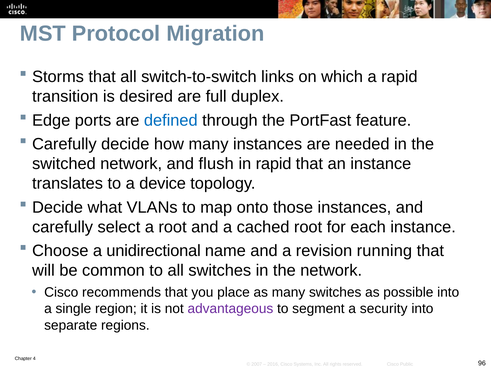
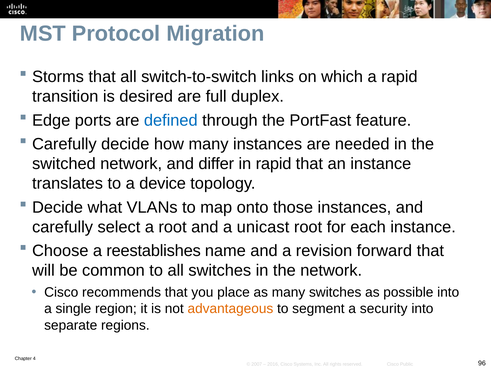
flush: flush -> differ
cached: cached -> unicast
unidirectional: unidirectional -> reestablishes
running: running -> forward
advantageous colour: purple -> orange
